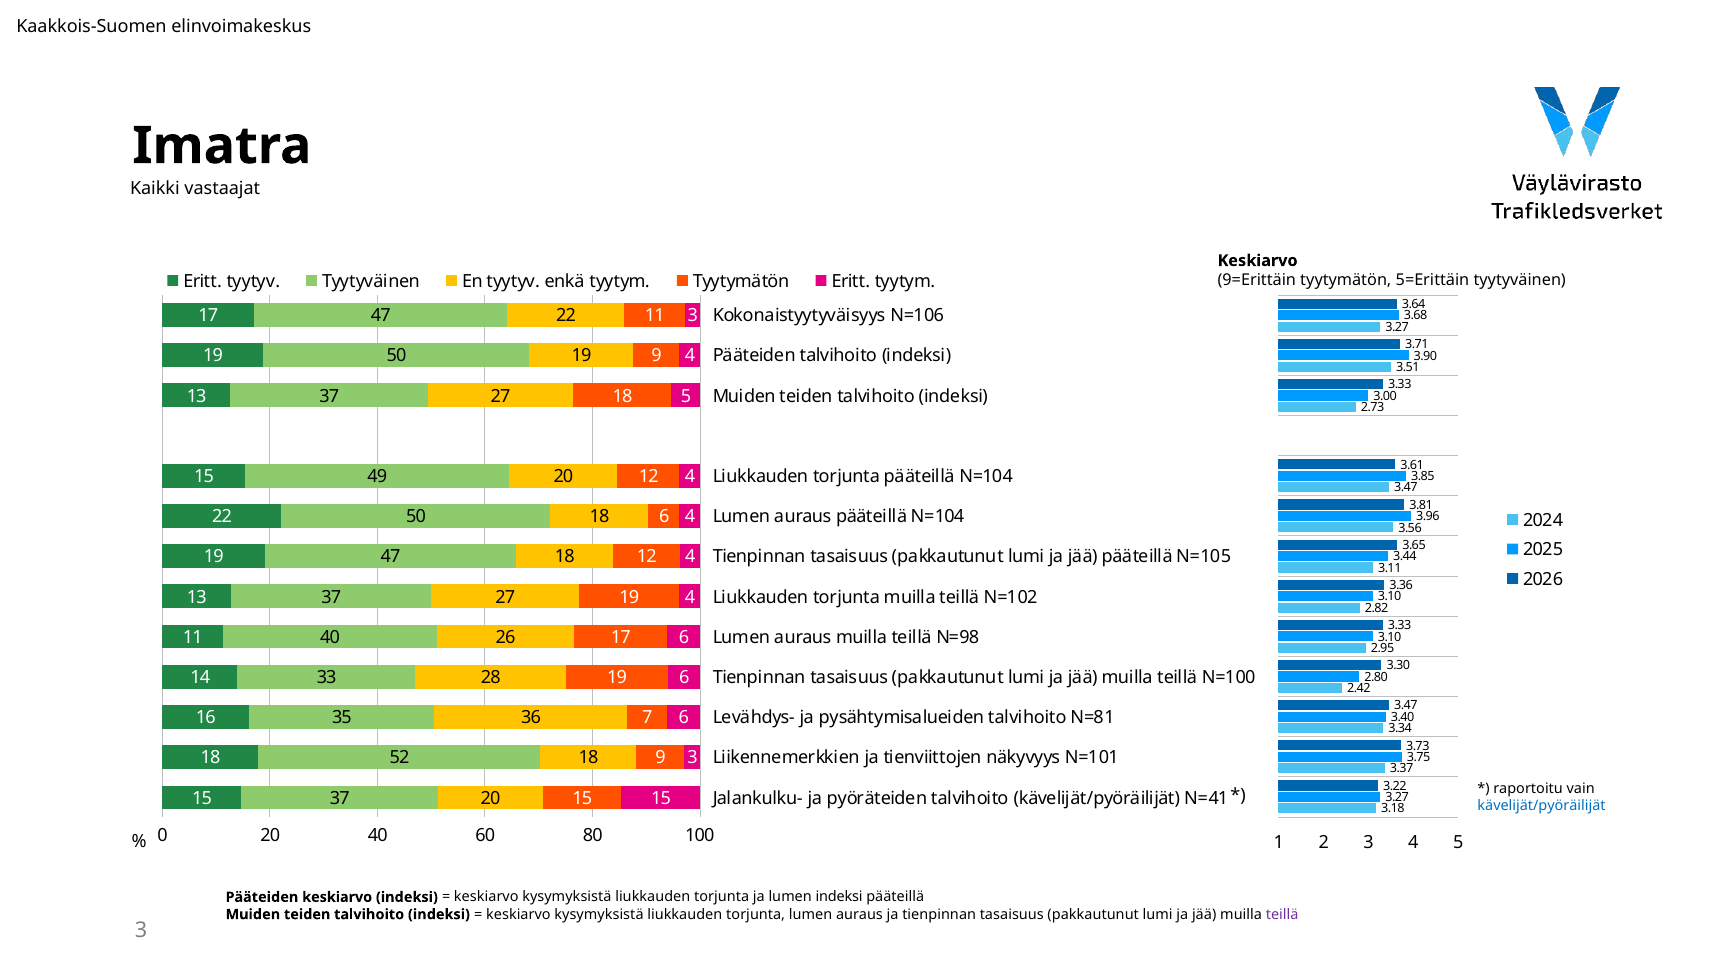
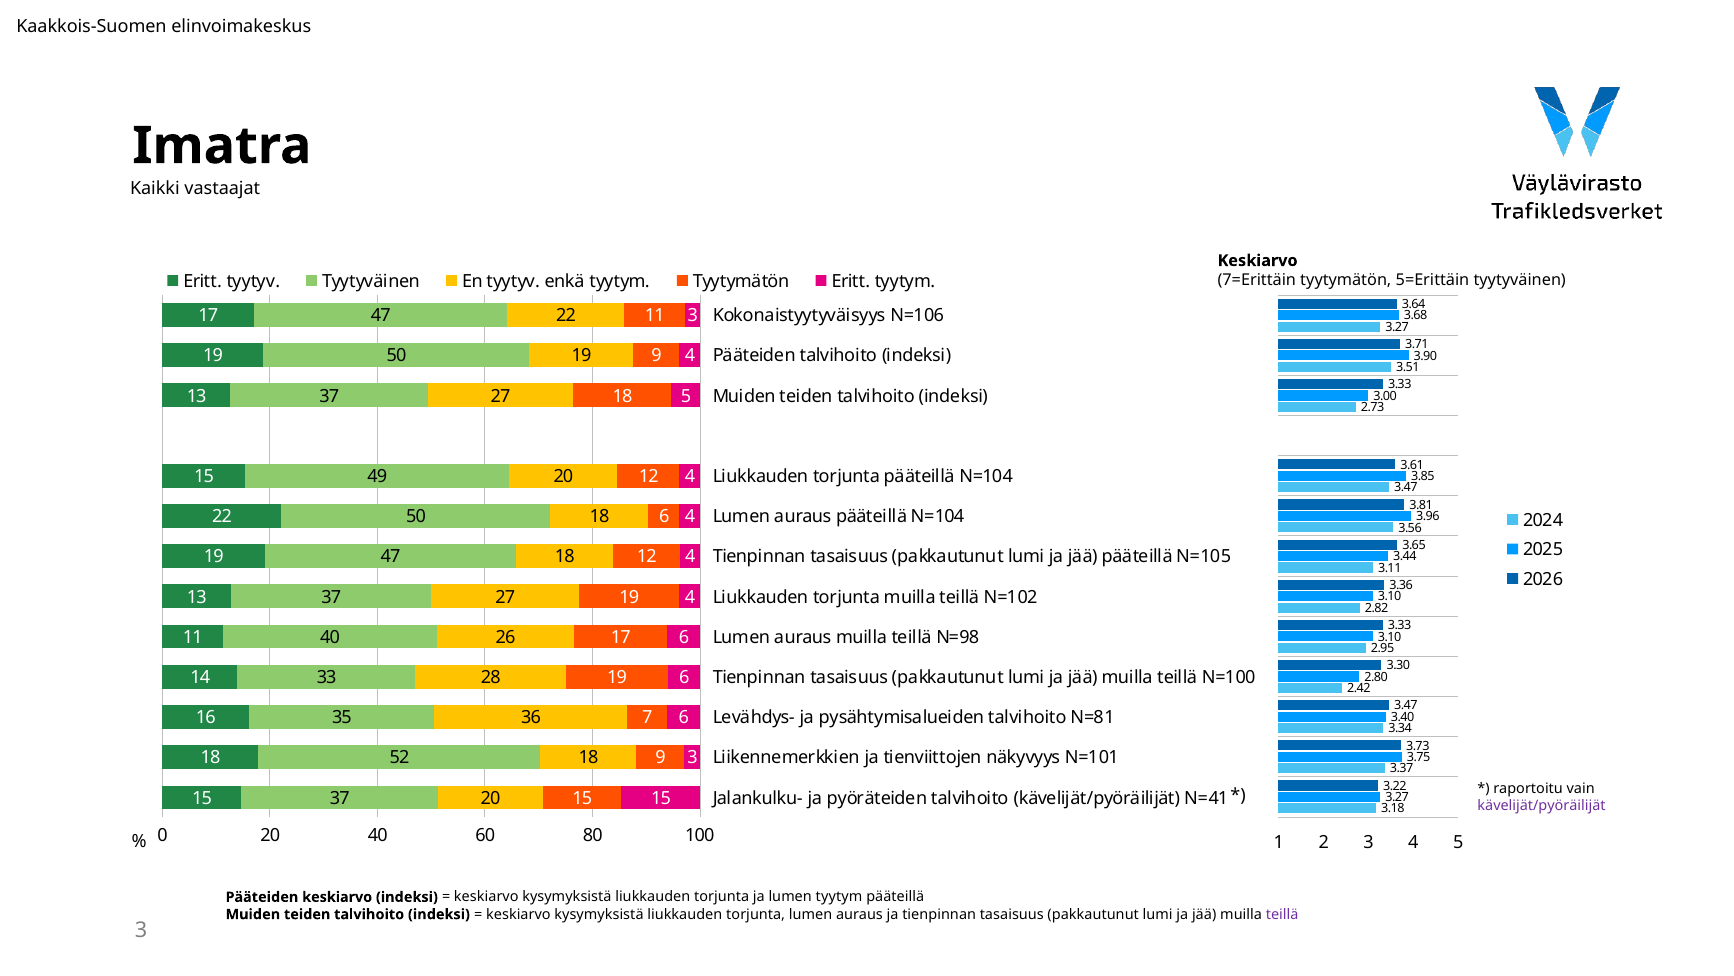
9=Erittäin: 9=Erittäin -> 7=Erittäin
kävelijät/pyöräilijät at (1542, 805) colour: blue -> purple
lumen indeksi: indeksi -> tyytym
